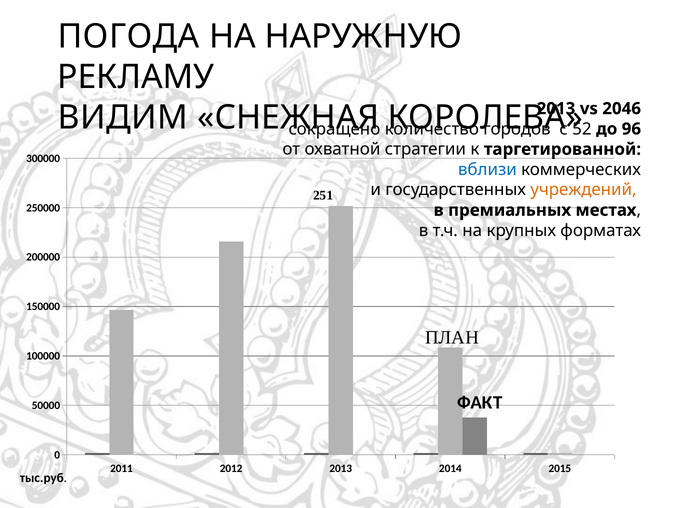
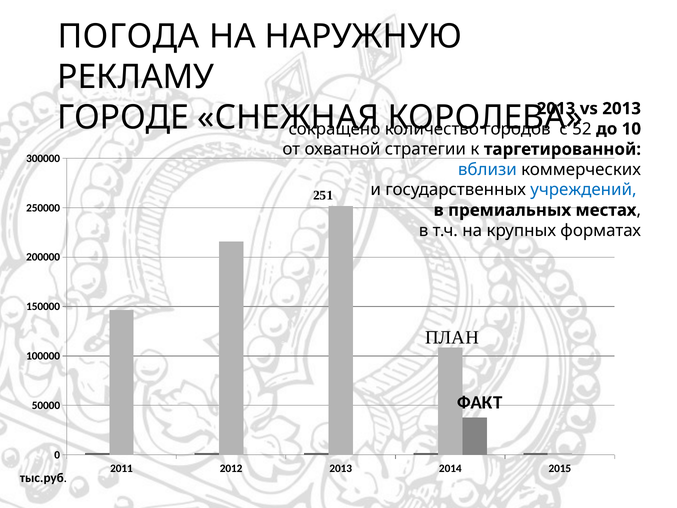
vs 2046: 2046 -> 2013
ВИДИМ: ВИДИМ -> ГОРОДЕ
96: 96 -> 10
учреждений colour: orange -> blue
